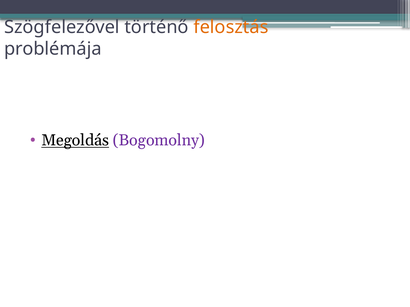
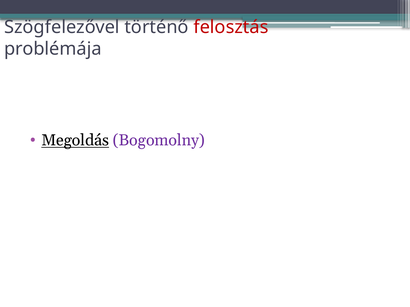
felosztás colour: orange -> red
